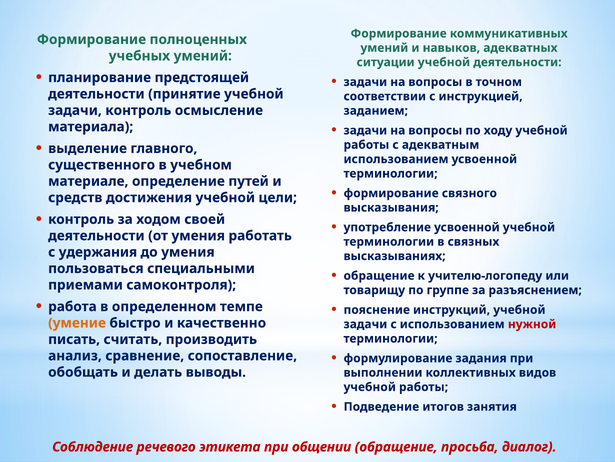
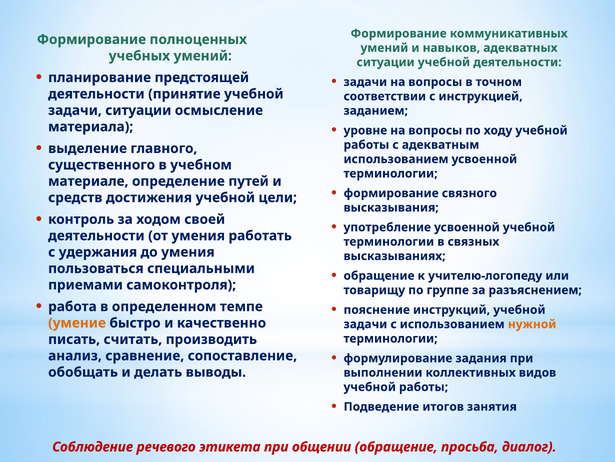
задачи контроль: контроль -> ситуации
задачи at (365, 130): задачи -> уровне
нужной colour: red -> orange
